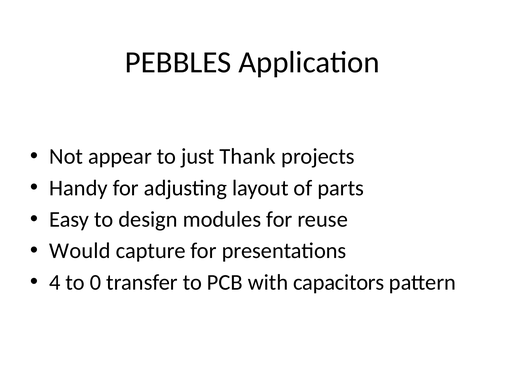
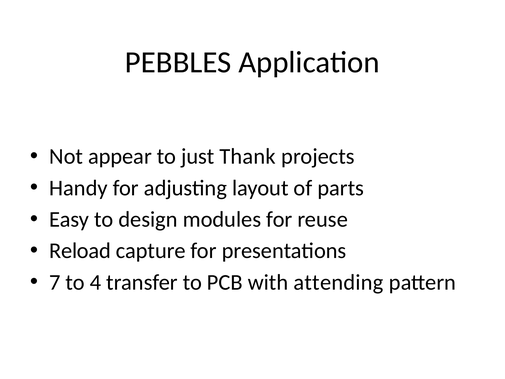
Would: Would -> Reload
4: 4 -> 7
0: 0 -> 4
capacitors: capacitors -> attending
